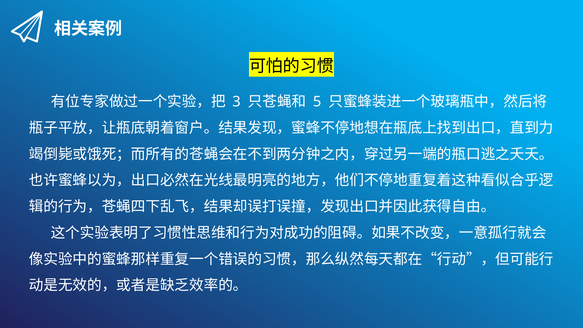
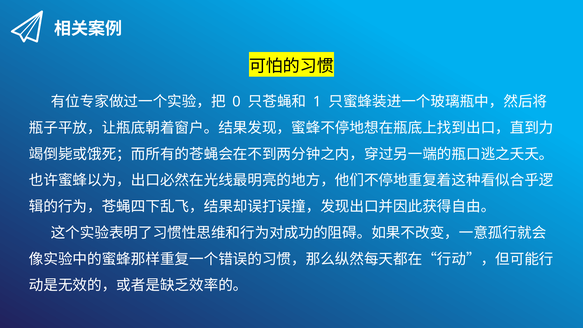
3: 3 -> 0
5: 5 -> 1
